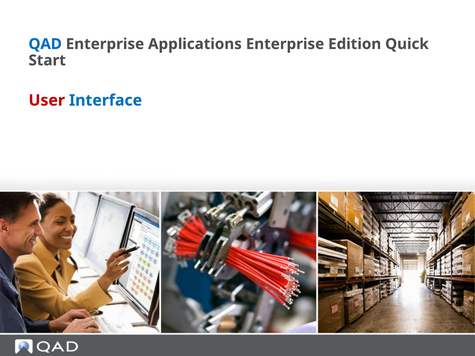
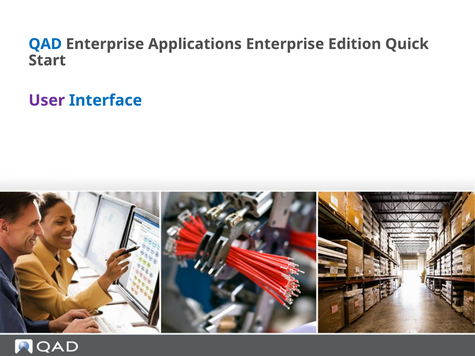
User colour: red -> purple
